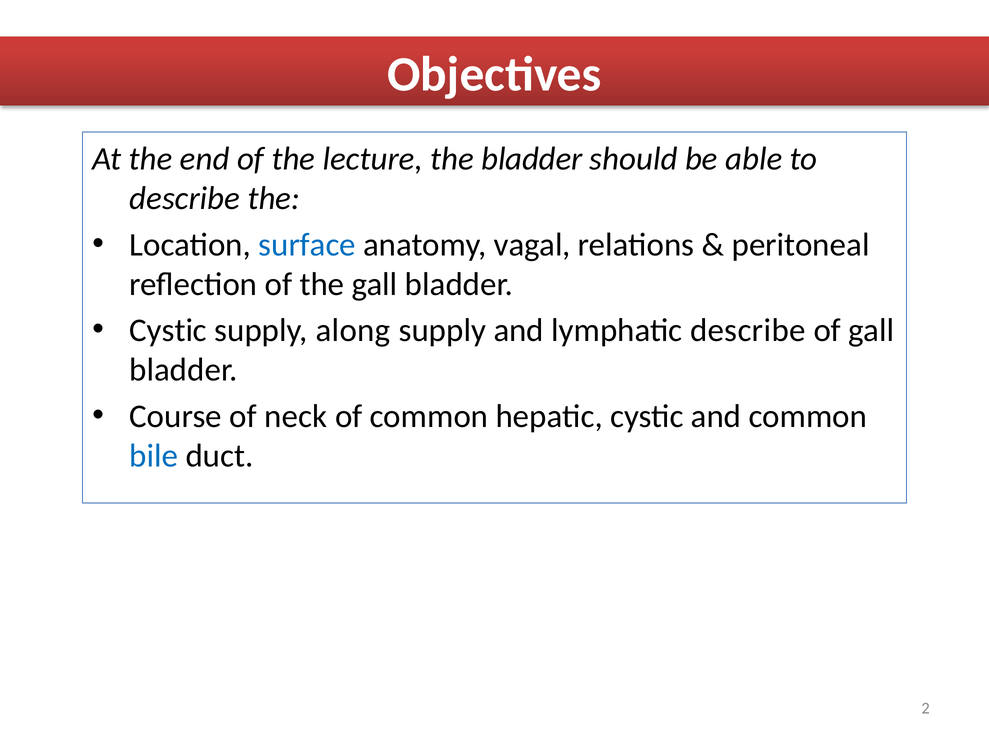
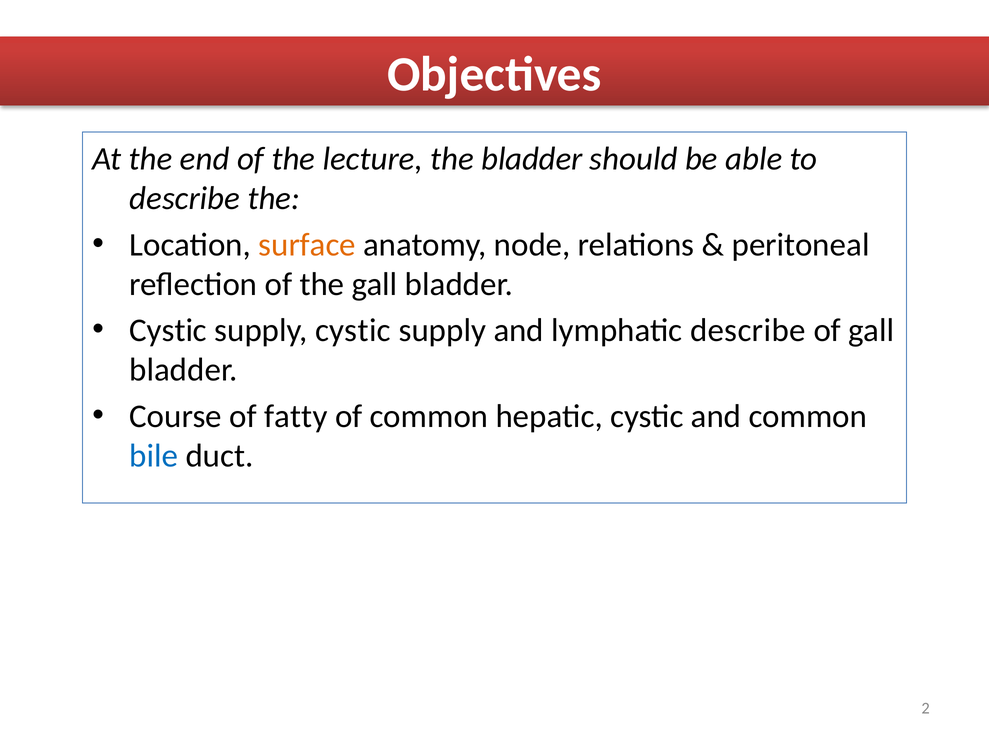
surface colour: blue -> orange
vagal: vagal -> node
supply along: along -> cystic
neck: neck -> fatty
